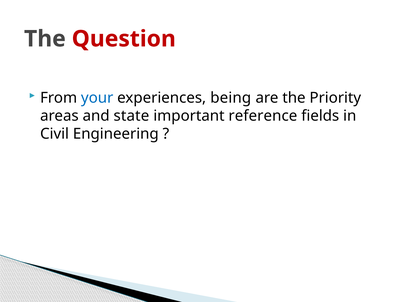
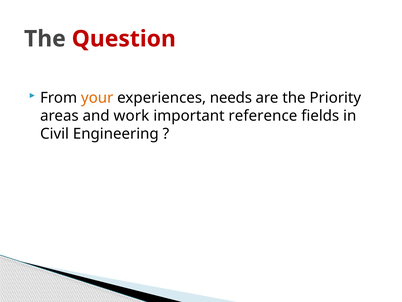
your colour: blue -> orange
being: being -> needs
state: state -> work
